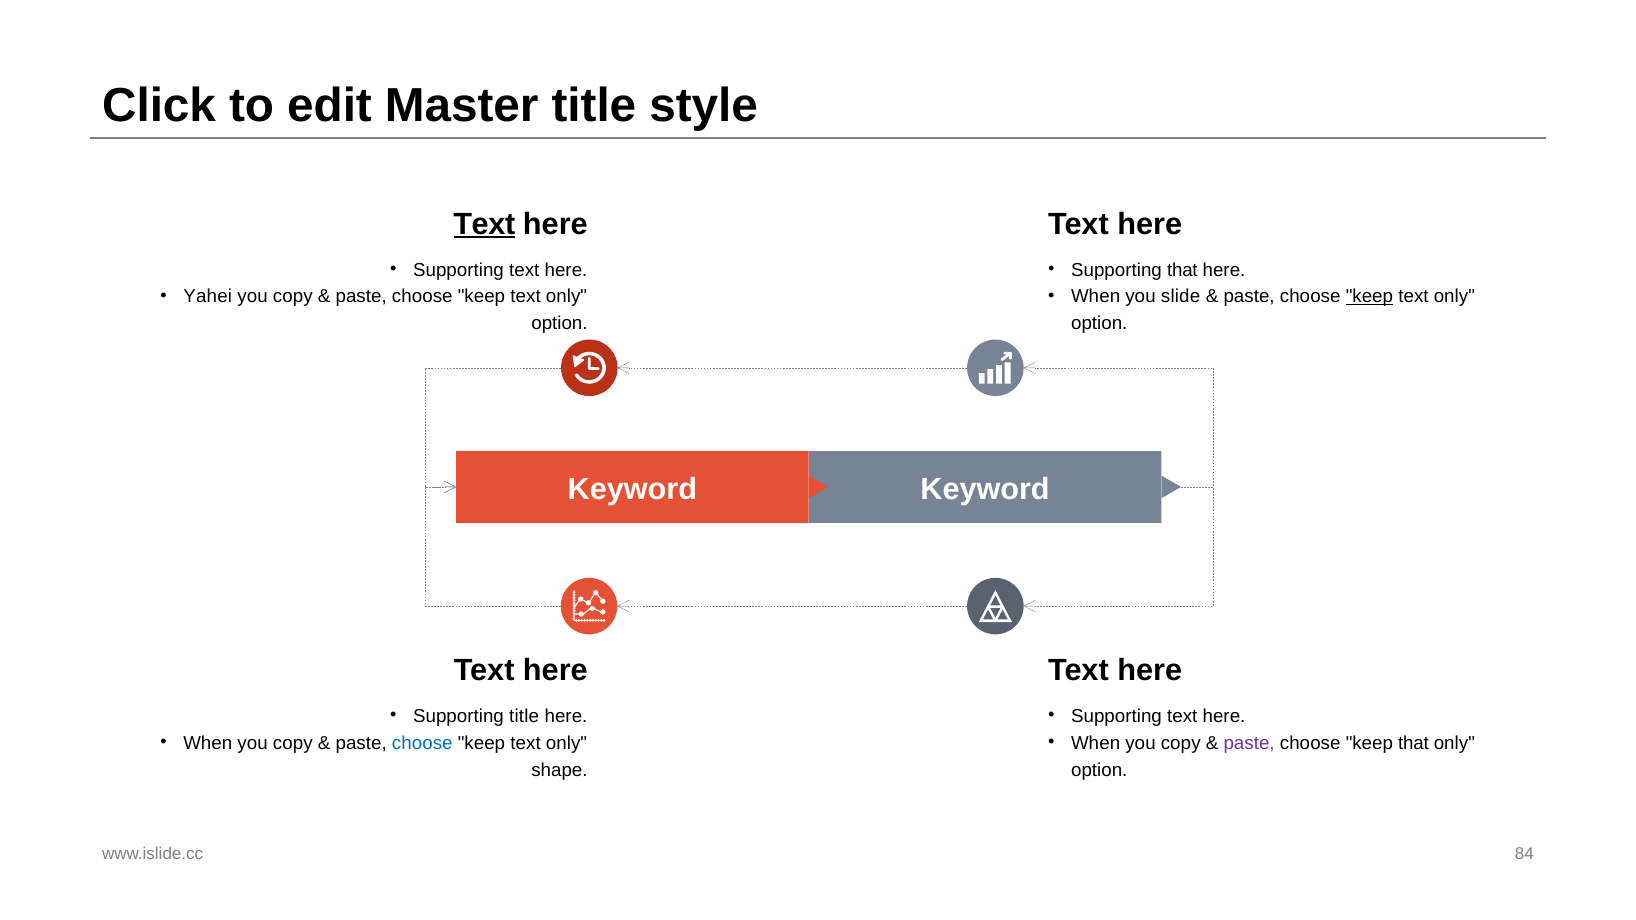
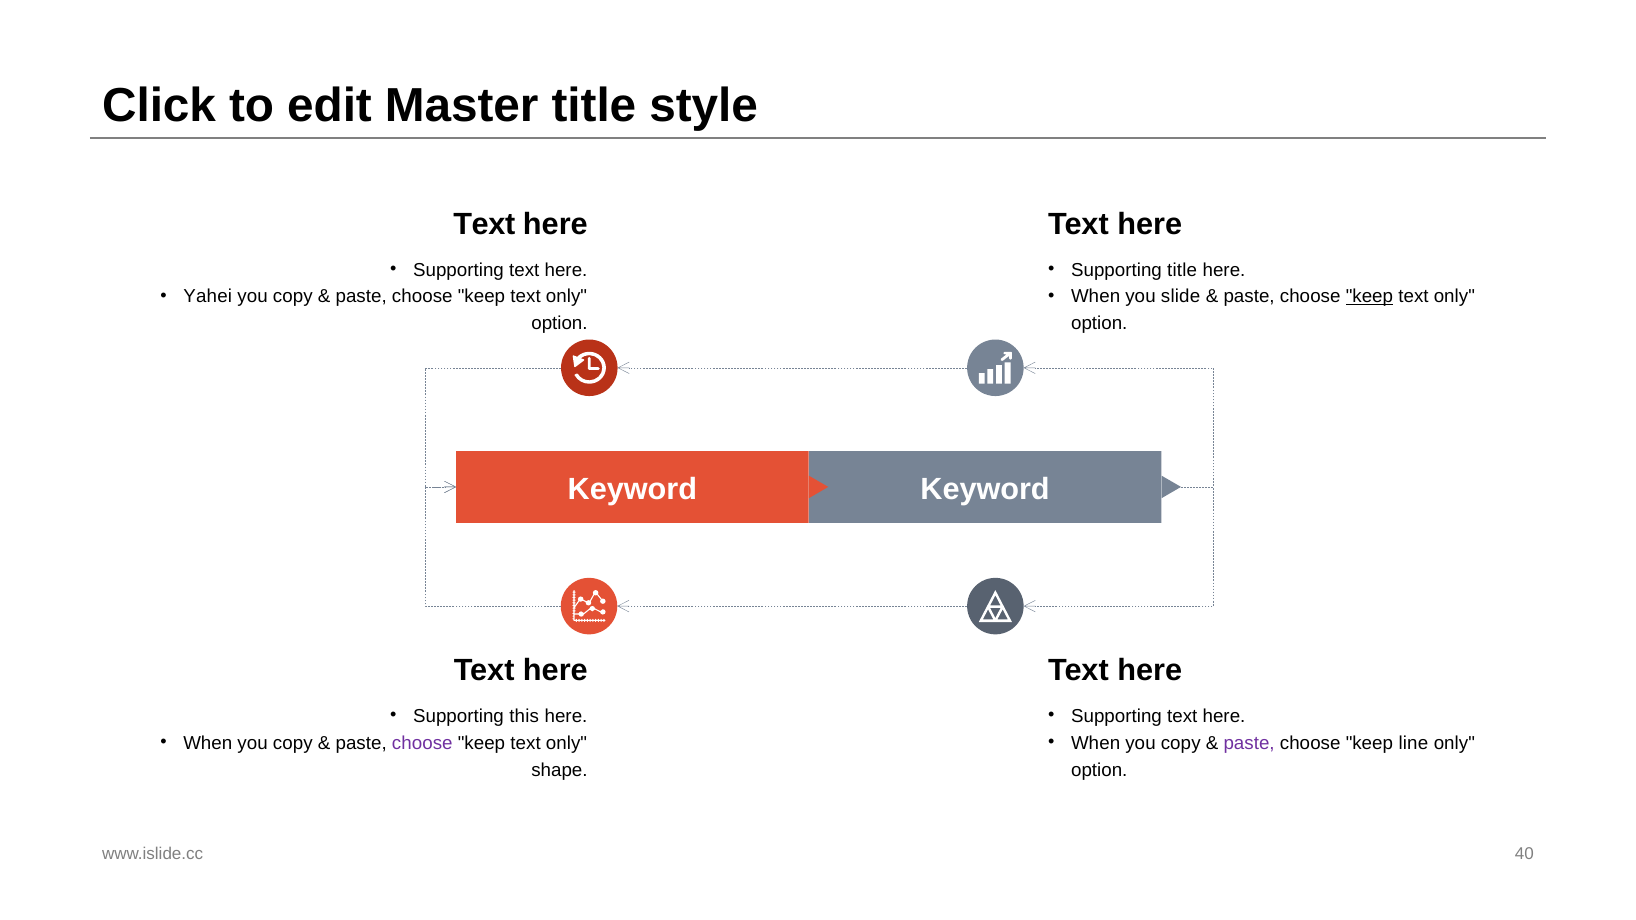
Text at (484, 224) underline: present -> none
Supporting that: that -> title
Supporting title: title -> this
choose at (422, 743) colour: blue -> purple
keep that: that -> line
84: 84 -> 40
